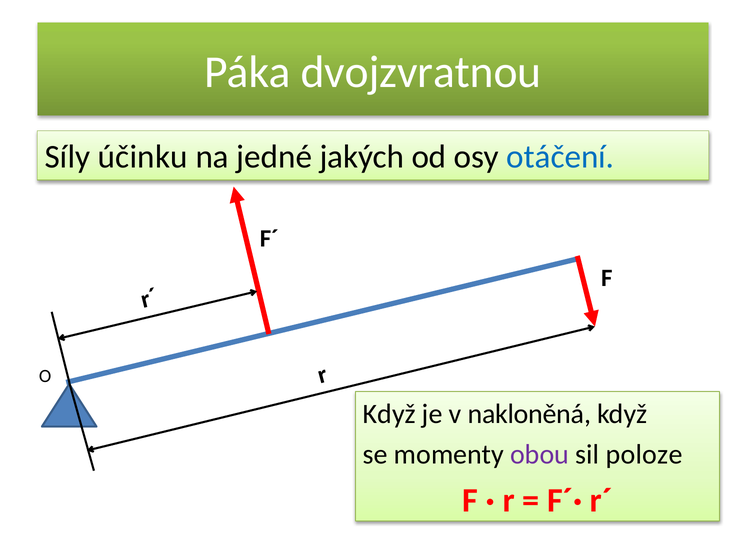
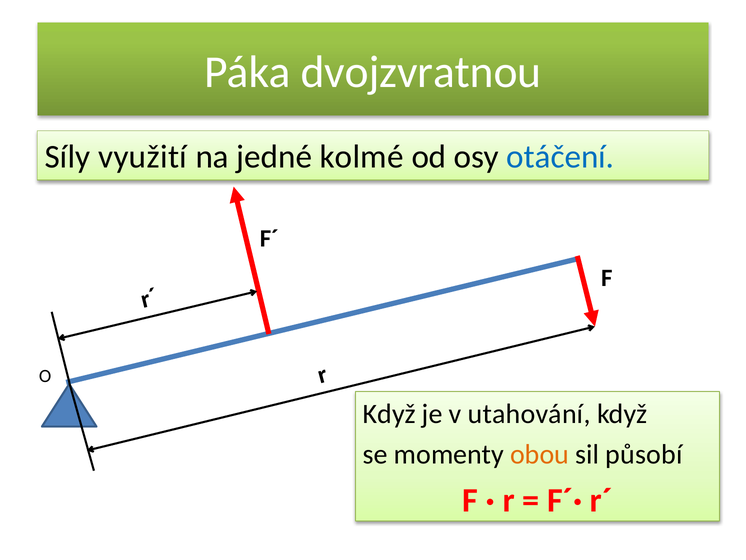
účinku: účinku -> využití
jakých: jakých -> kolmé
nakloněná: nakloněná -> utahování
obou colour: purple -> orange
poloze: poloze -> působí
